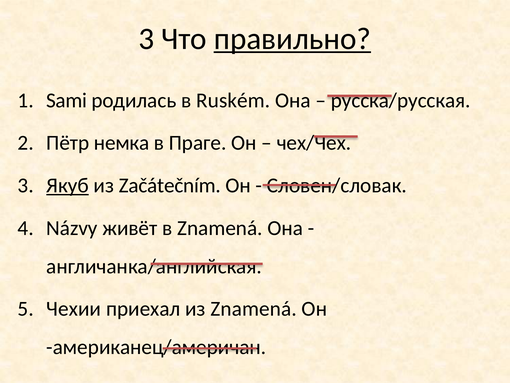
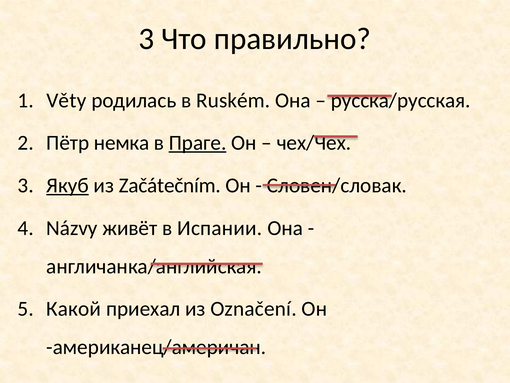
правильно underline: present -> none
Sami: Sami -> Věty
Праге underline: none -> present
в Znamená: Znamená -> Испании
Чехии: Чехии -> Какой
из Znamená: Znamená -> Označení
